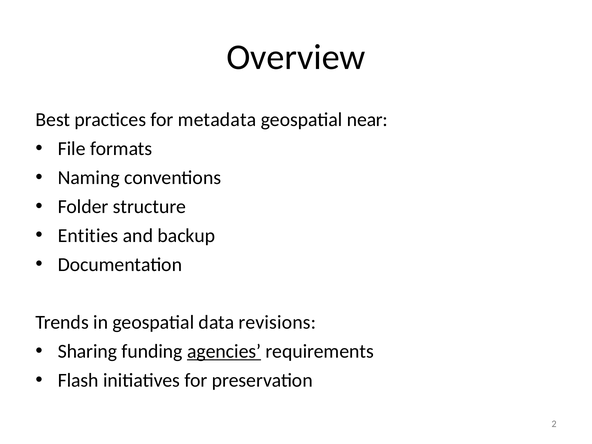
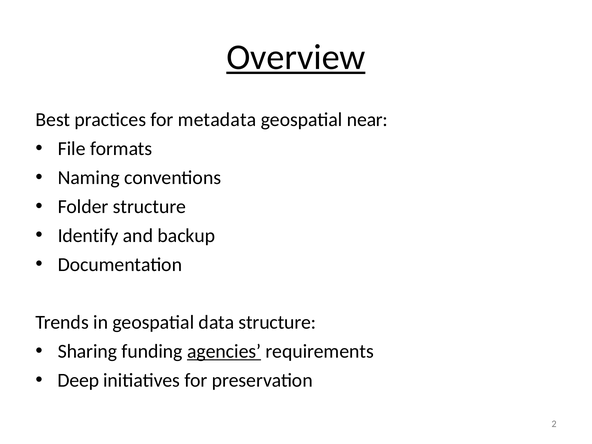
Overview underline: none -> present
Entities: Entities -> Identify
data revisions: revisions -> structure
Flash: Flash -> Deep
